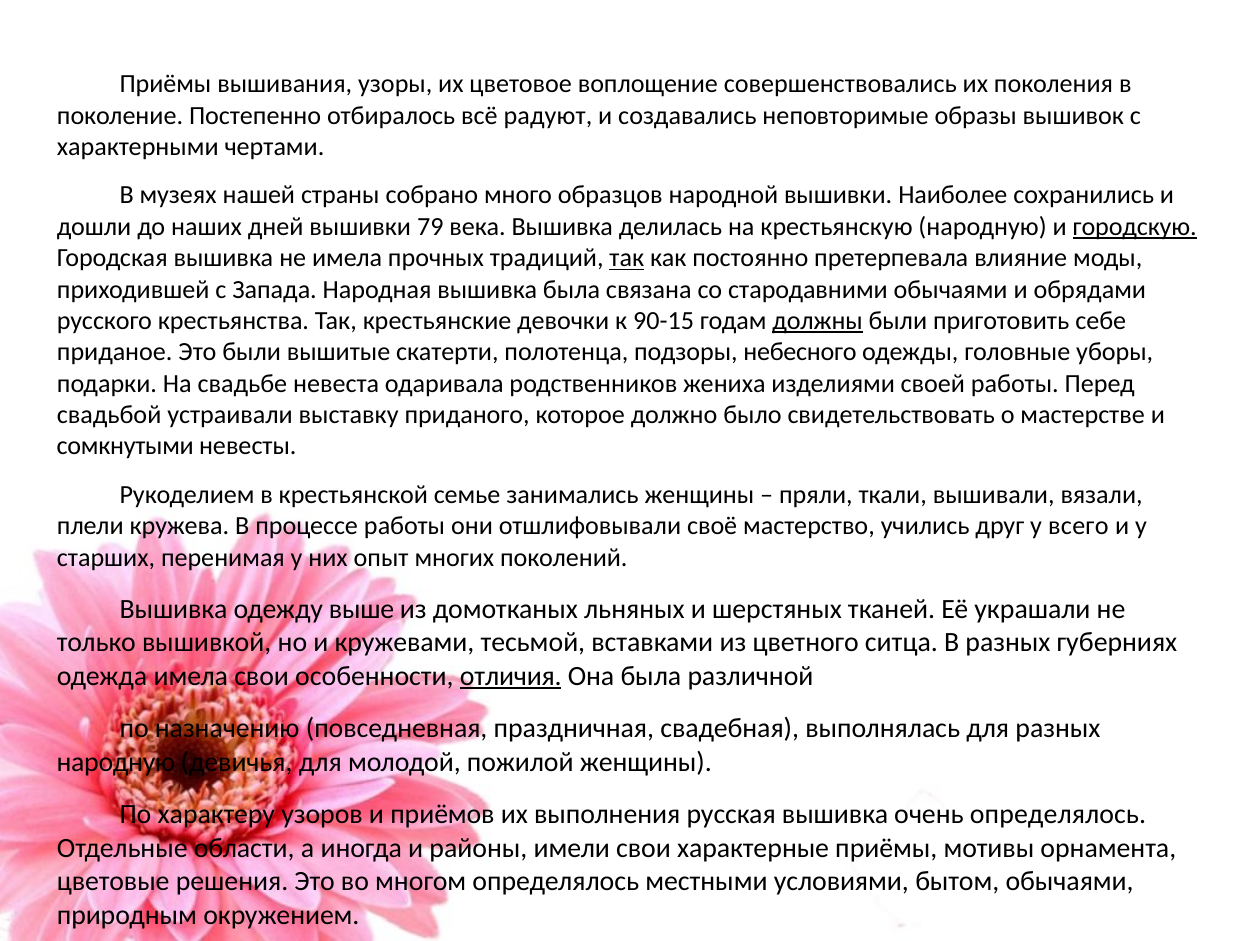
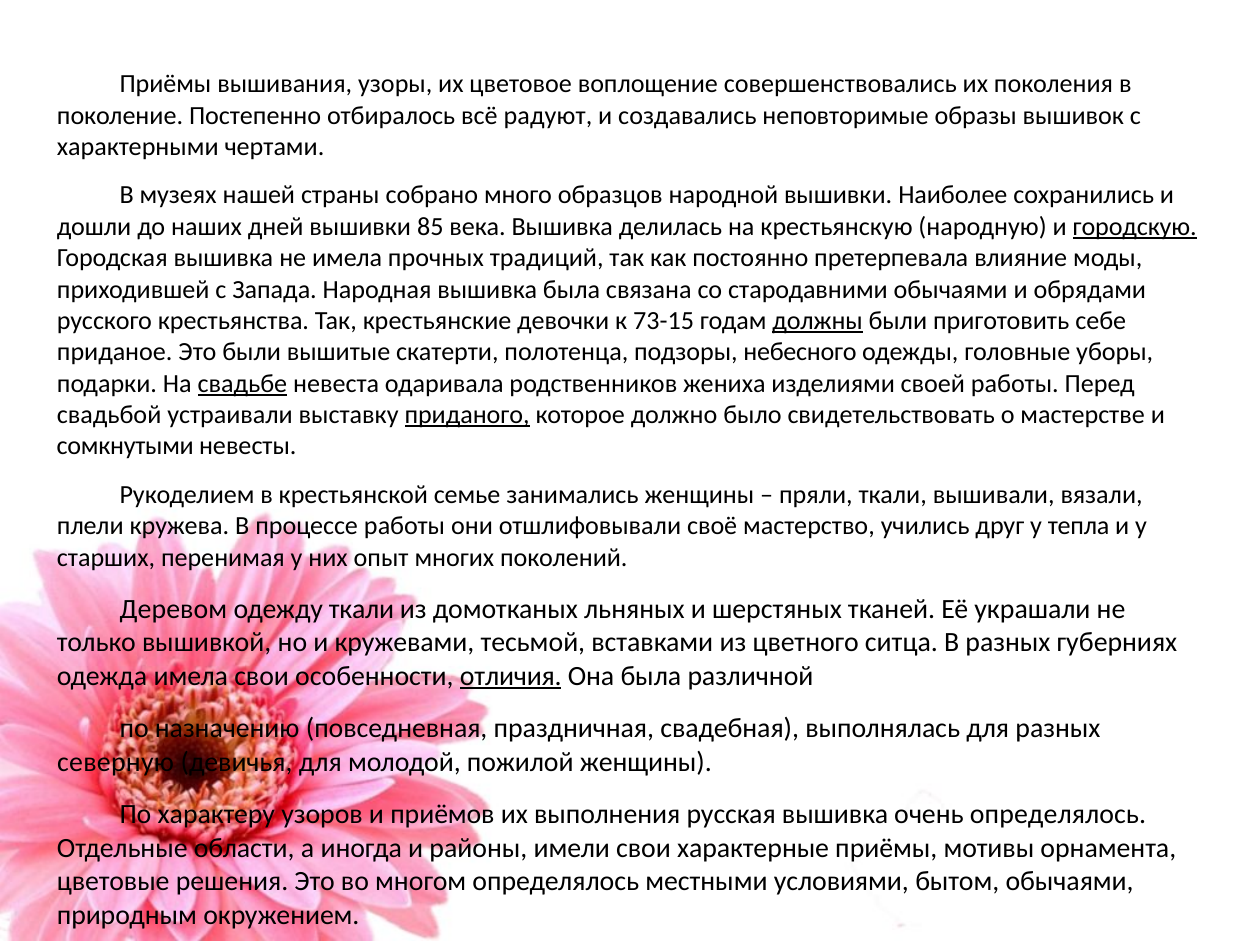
79: 79 -> 85
так at (627, 258) underline: present -> none
90-15: 90-15 -> 73-15
свадьбе underline: none -> present
приданого underline: none -> present
всего: всего -> тепла
Вышивка at (174, 609): Вышивка -> Деревом
одежду выше: выше -> ткали
народную at (116, 762): народную -> северную
